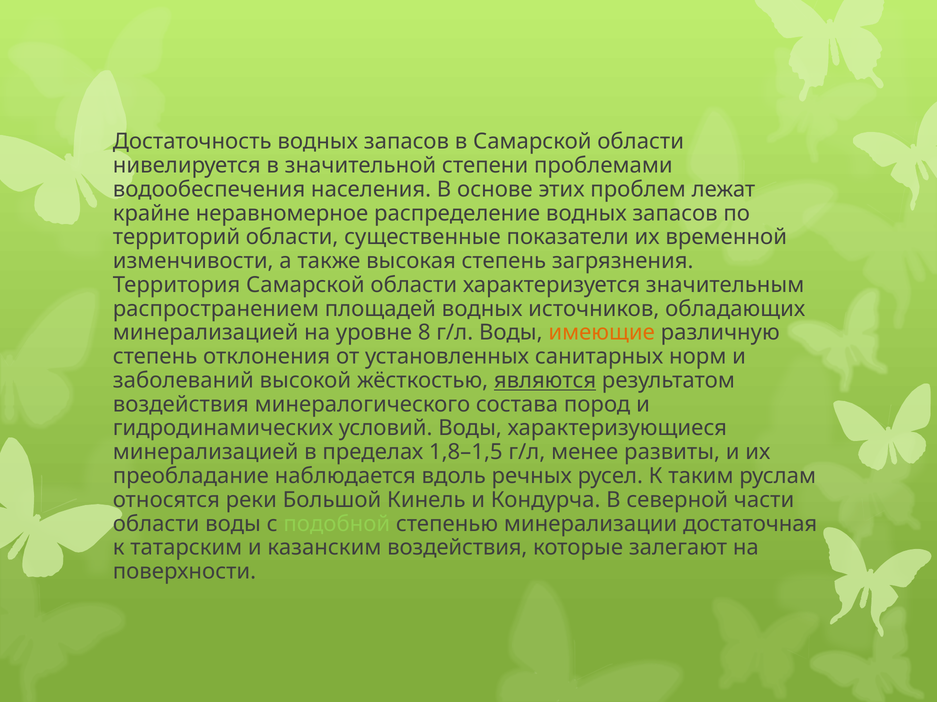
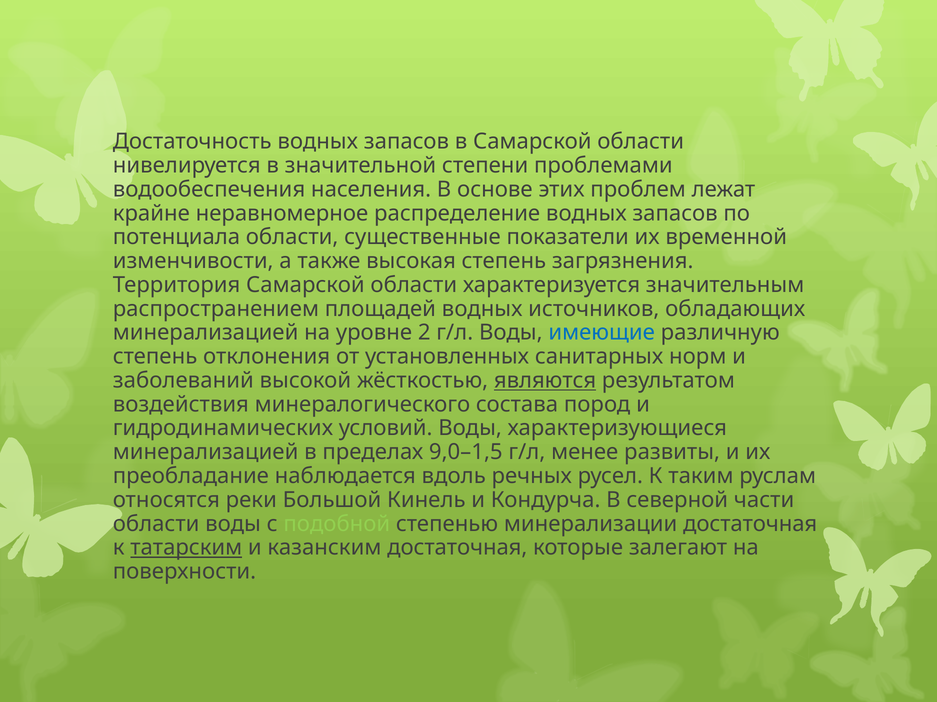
территорий: территорий -> потенциала
8: 8 -> 2
имеющие colour: orange -> blue
1,8–1,5: 1,8–1,5 -> 9,0–1,5
татарским underline: none -> present
казанским воздействия: воздействия -> достаточная
